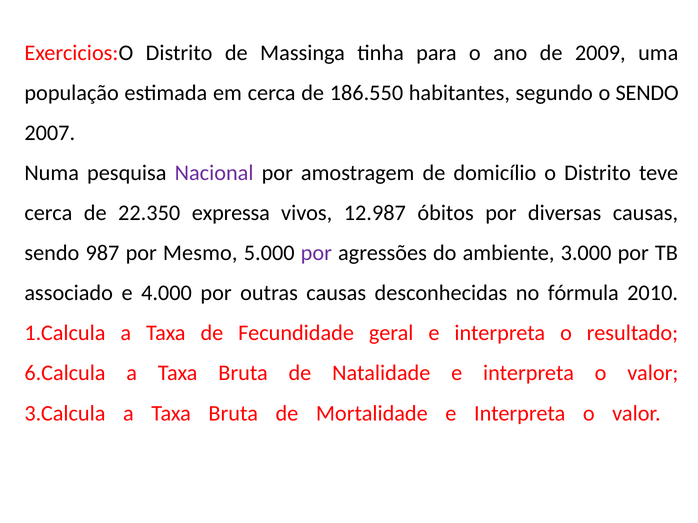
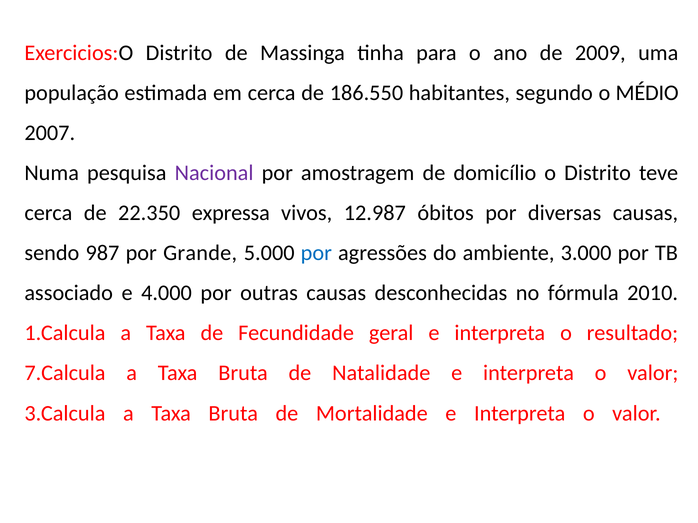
o SENDO: SENDO -> MÉDIO
Mesmo: Mesmo -> Grande
por at (316, 253) colour: purple -> blue
6.Calcula: 6.Calcula -> 7.Calcula
